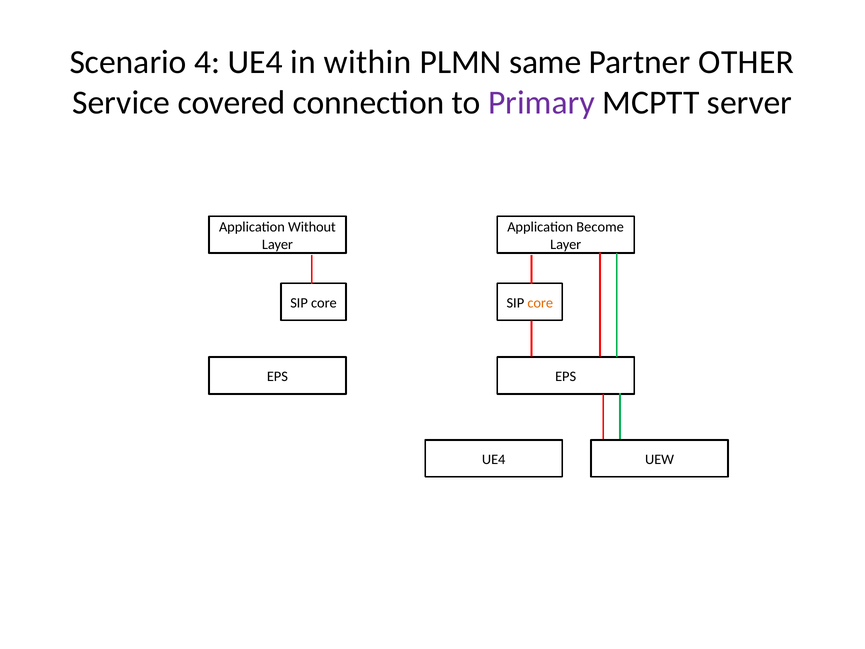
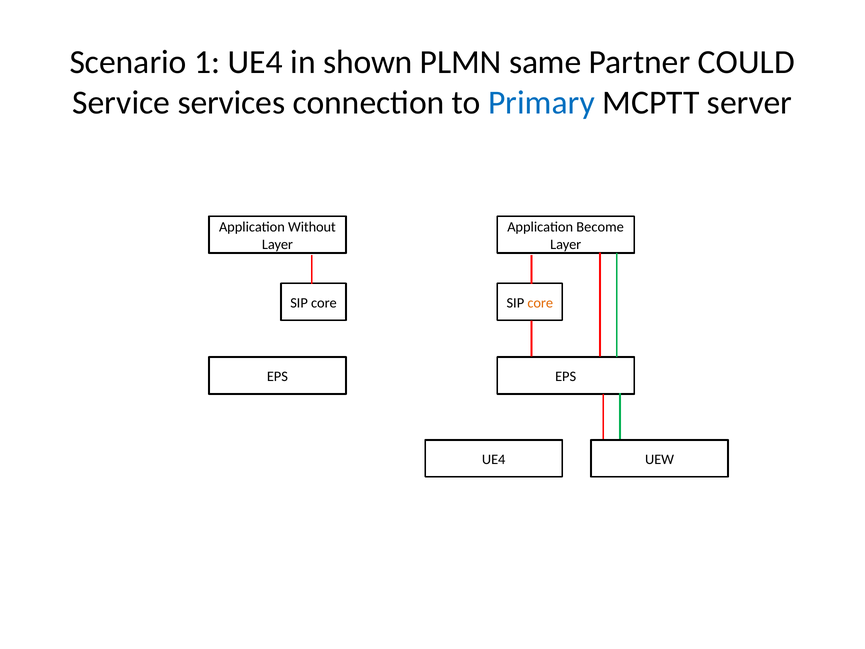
4: 4 -> 1
within: within -> shown
OTHER: OTHER -> COULD
covered: covered -> services
Primary colour: purple -> blue
